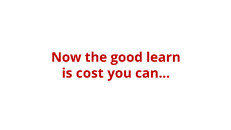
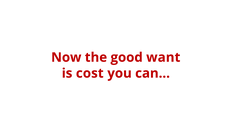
learn: learn -> want
